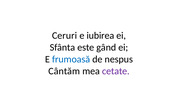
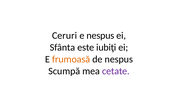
e iubirea: iubirea -> nespus
gând: gând -> iubiţi
frumoasă colour: blue -> orange
Cântăm: Cântăm -> Scumpă
